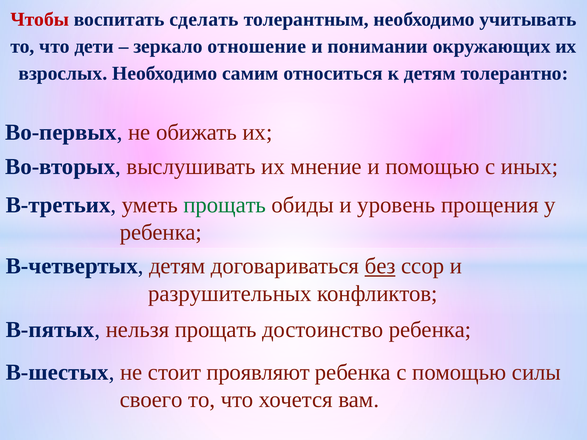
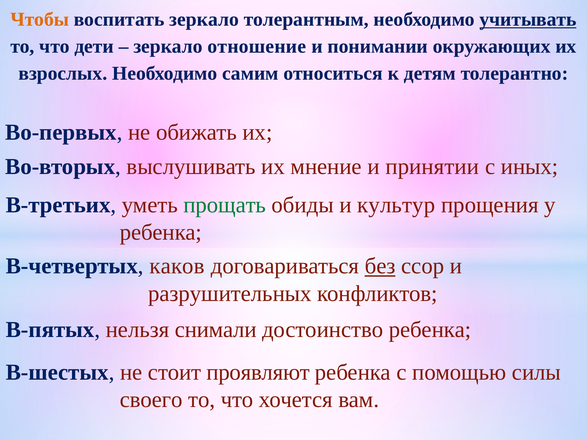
Чтобы colour: red -> orange
воспитать сделать: сделать -> зеркало
учитывать underline: none -> present
и помощью: помощью -> принятии
уровень: уровень -> культур
В-четвертых детям: детям -> каков
нельзя прощать: прощать -> снимали
